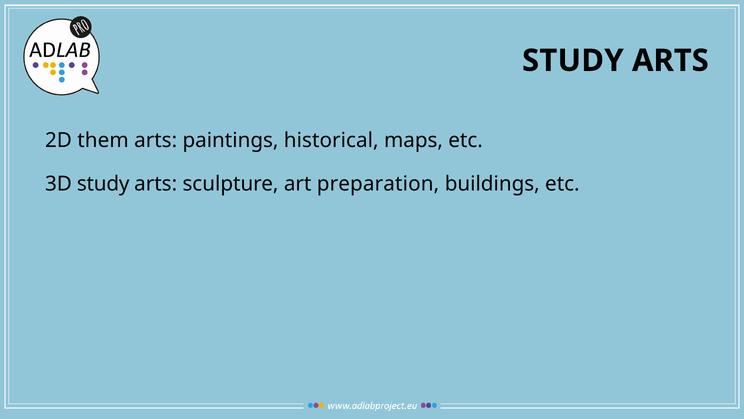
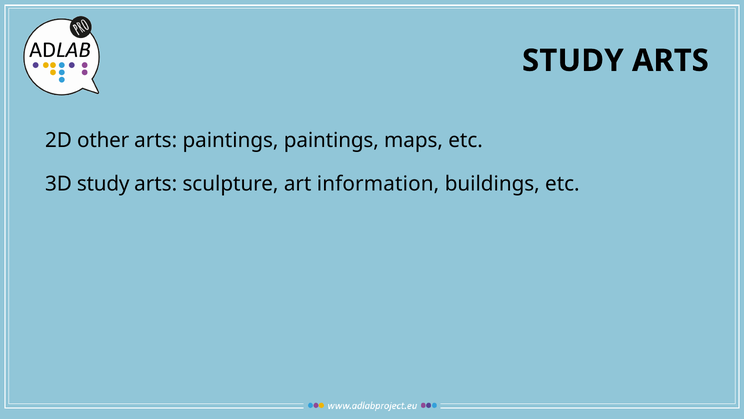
them: them -> other
paintings historical: historical -> paintings
preparation: preparation -> information
